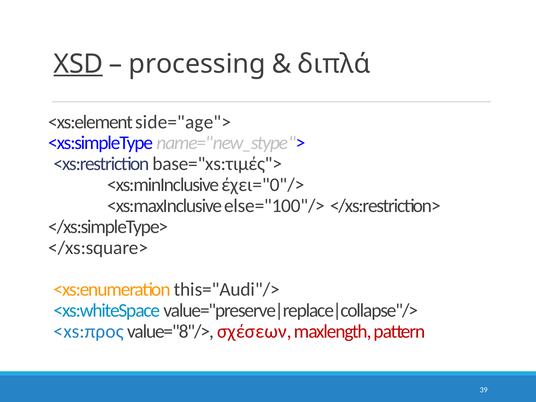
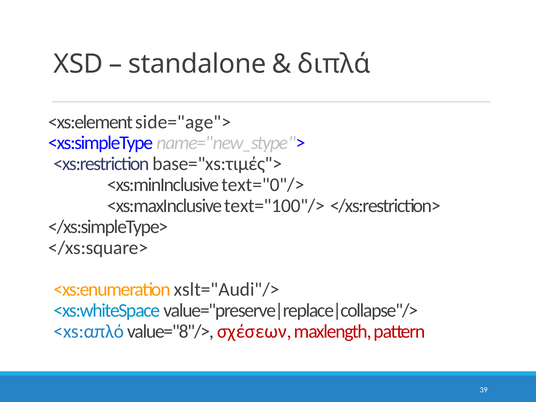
XSD underline: present -> none
processing: processing -> standalone
έχει="0"/>: έχει="0"/> -> text="0"/>
else="100"/>: else="100"/> -> text="100"/>
this="Audi"/>: this="Audi"/> -> xslt="Audi"/>
<xs:προς: <xs:προς -> <xs:απλό
